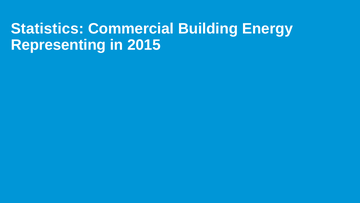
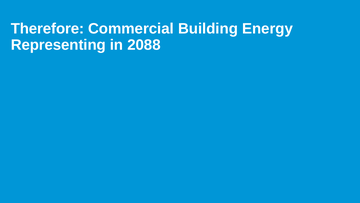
Statistics: Statistics -> Therefore
2015: 2015 -> 2088
